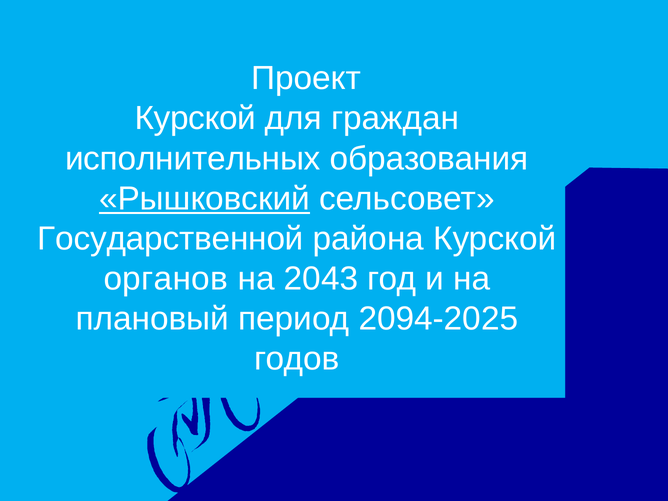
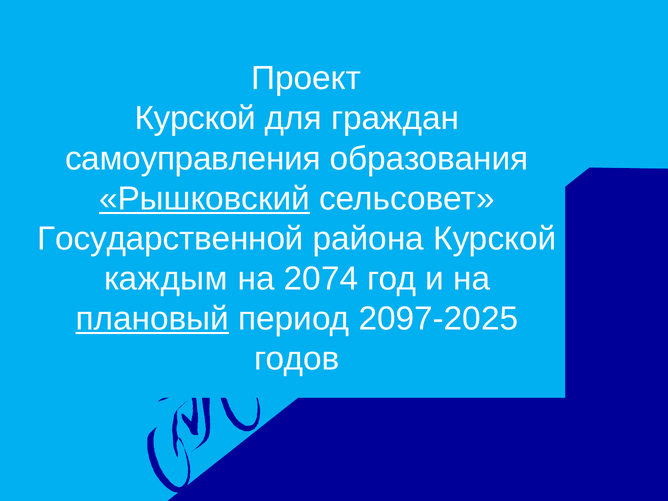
исполнительных: исполнительных -> самоуправления
органов: органов -> каждым
2043: 2043 -> 2074
плановый underline: none -> present
2094-2025: 2094-2025 -> 2097-2025
